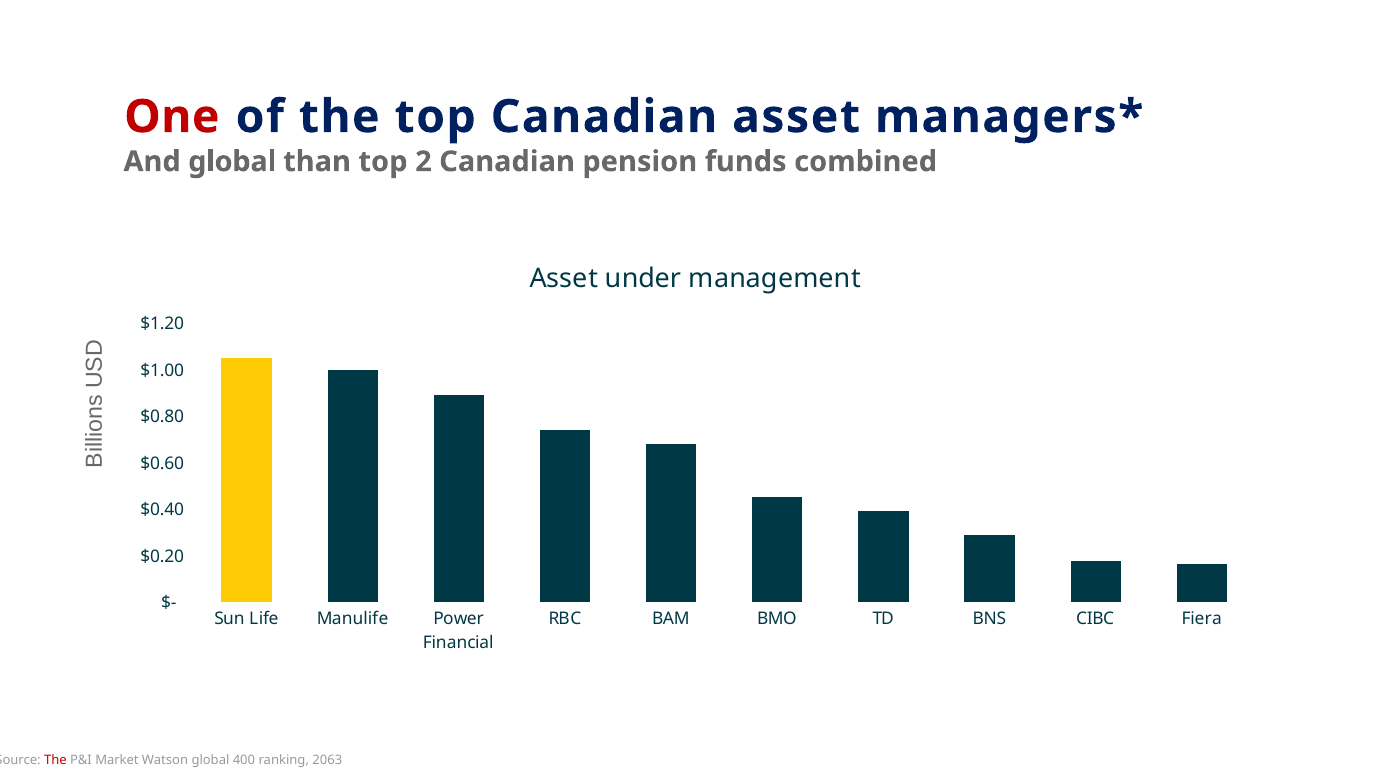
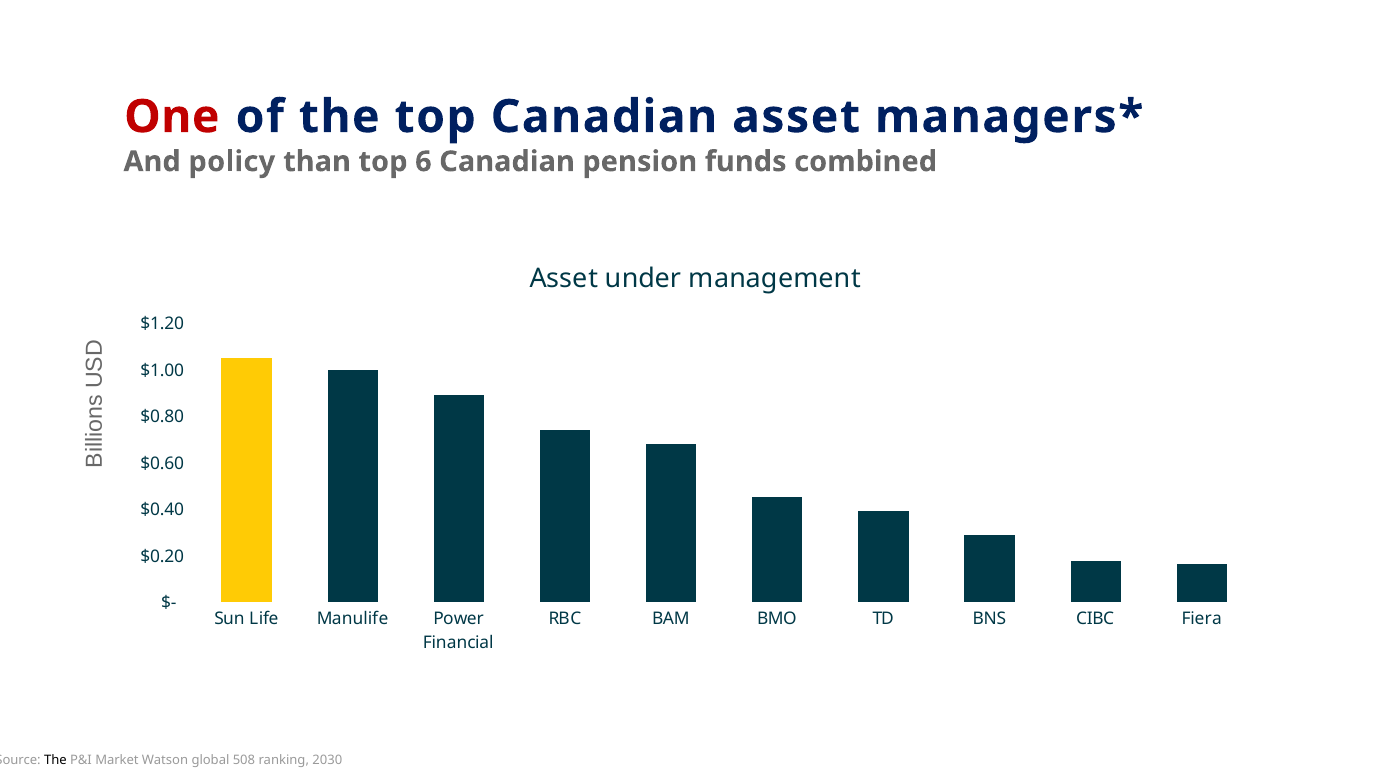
And global: global -> policy
2: 2 -> 6
The at (55, 761) colour: red -> black
400: 400 -> 508
2063: 2063 -> 2030
